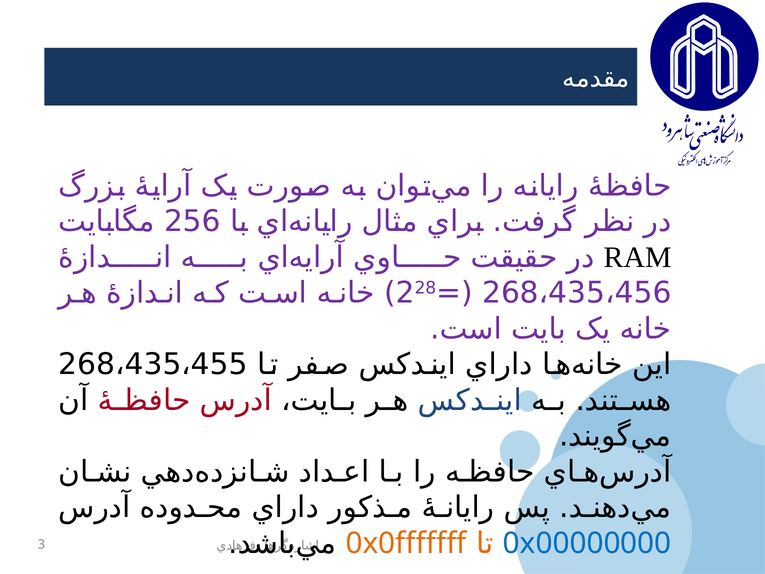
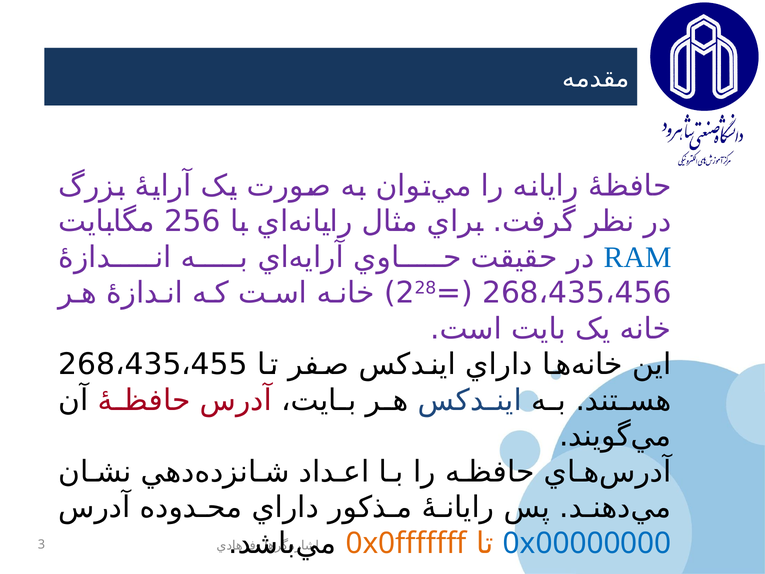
RAM colour: black -> blue
